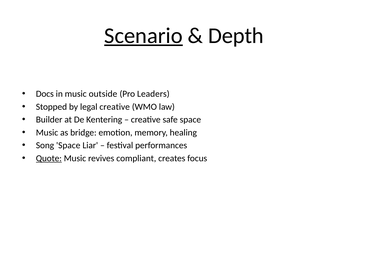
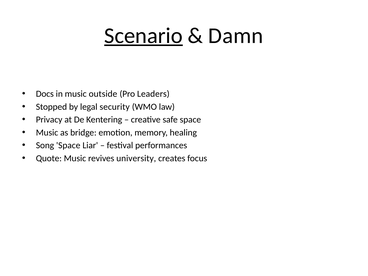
Depth: Depth -> Damn
legal creative: creative -> security
Builder: Builder -> Privacy
Quote underline: present -> none
compliant: compliant -> university
